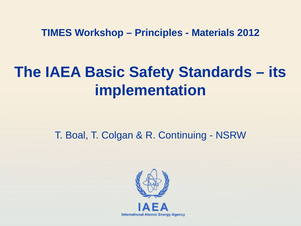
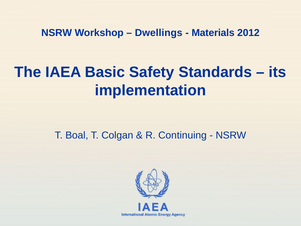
TIMES at (57, 33): TIMES -> NSRW
Principles: Principles -> Dwellings
